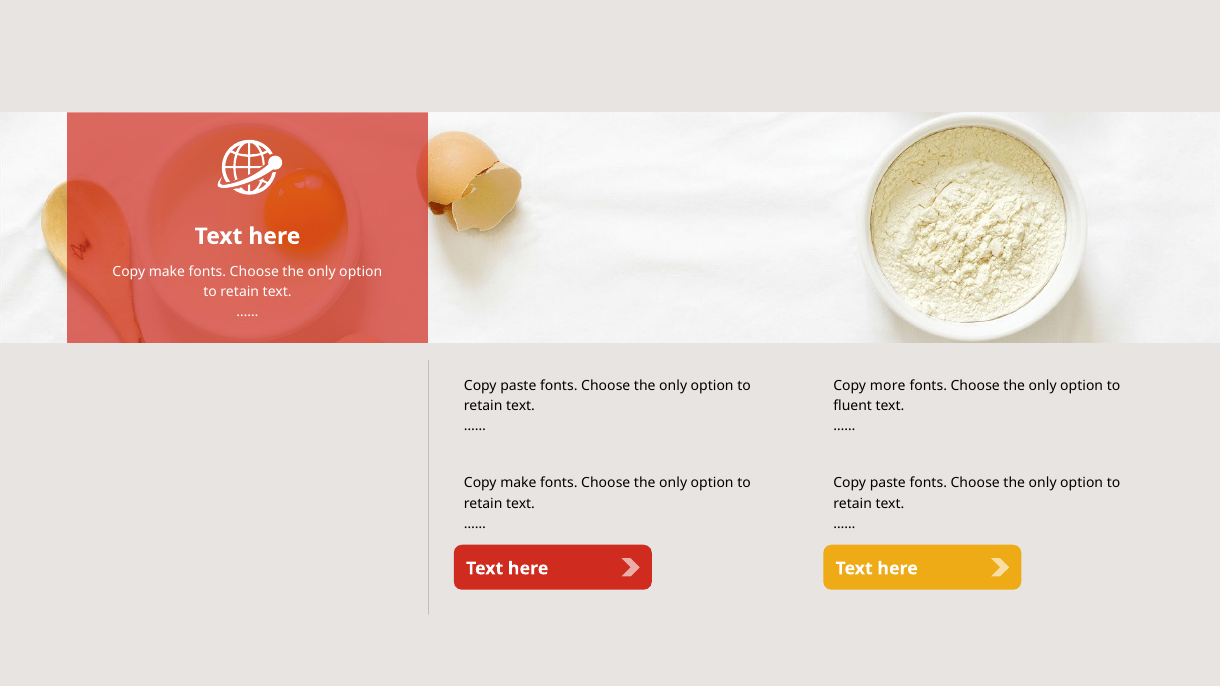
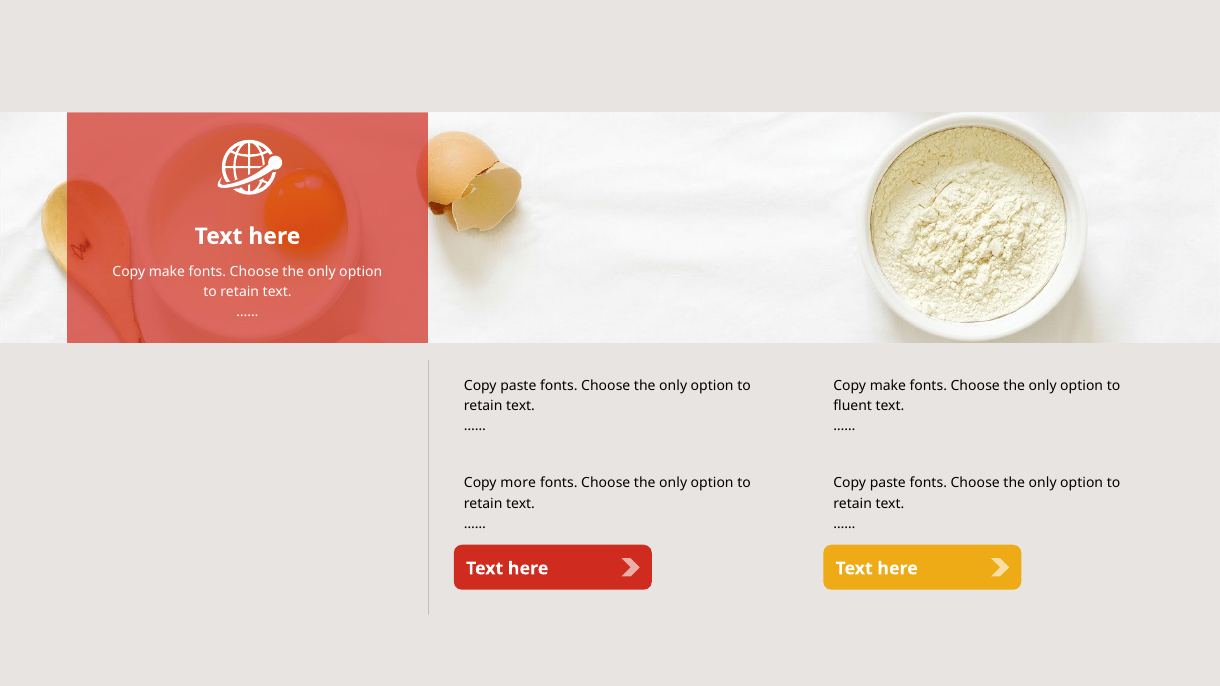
more at (888, 386): more -> make
make at (518, 484): make -> more
